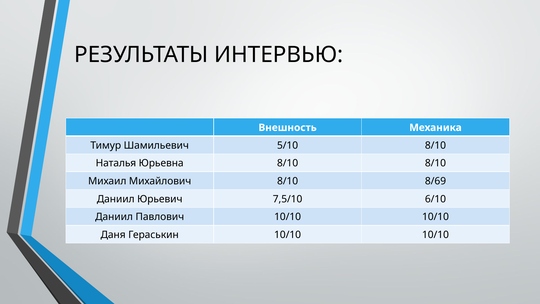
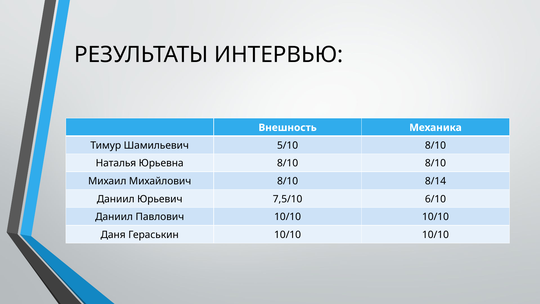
8/69: 8/69 -> 8/14
